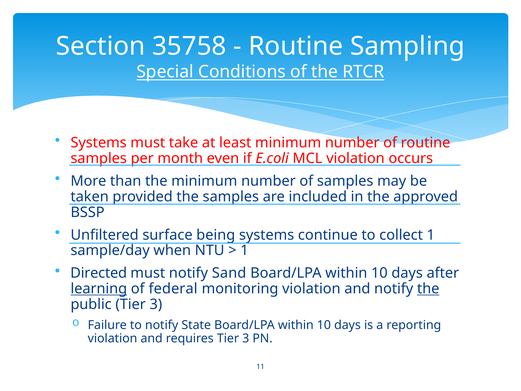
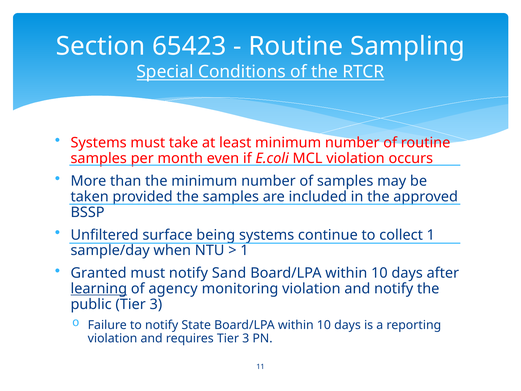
35758: 35758 -> 65423
Directed: Directed -> Granted
federal: federal -> agency
the at (428, 289) underline: present -> none
